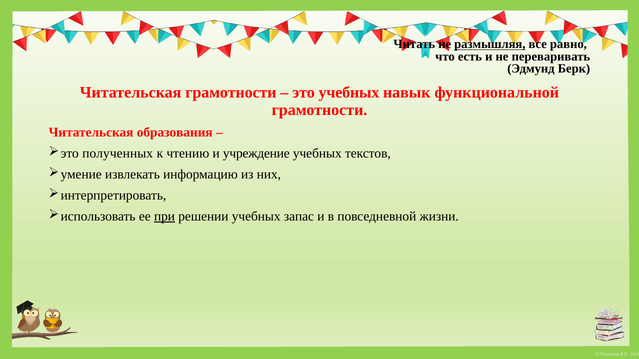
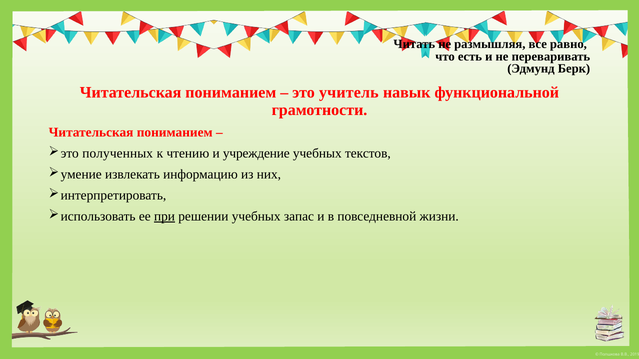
размышляя underline: present -> none
грамотности at (231, 93): грамотности -> пониманием
это учебных: учебных -> учитель
образования at (175, 132): образования -> пониманием
